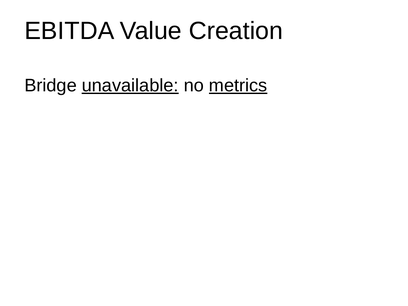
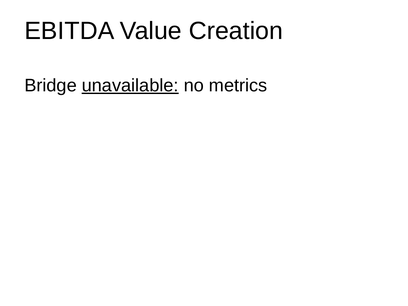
metrics underline: present -> none
